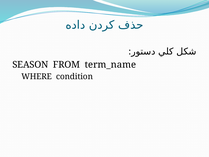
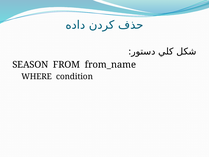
term_name: term_name -> from_name
